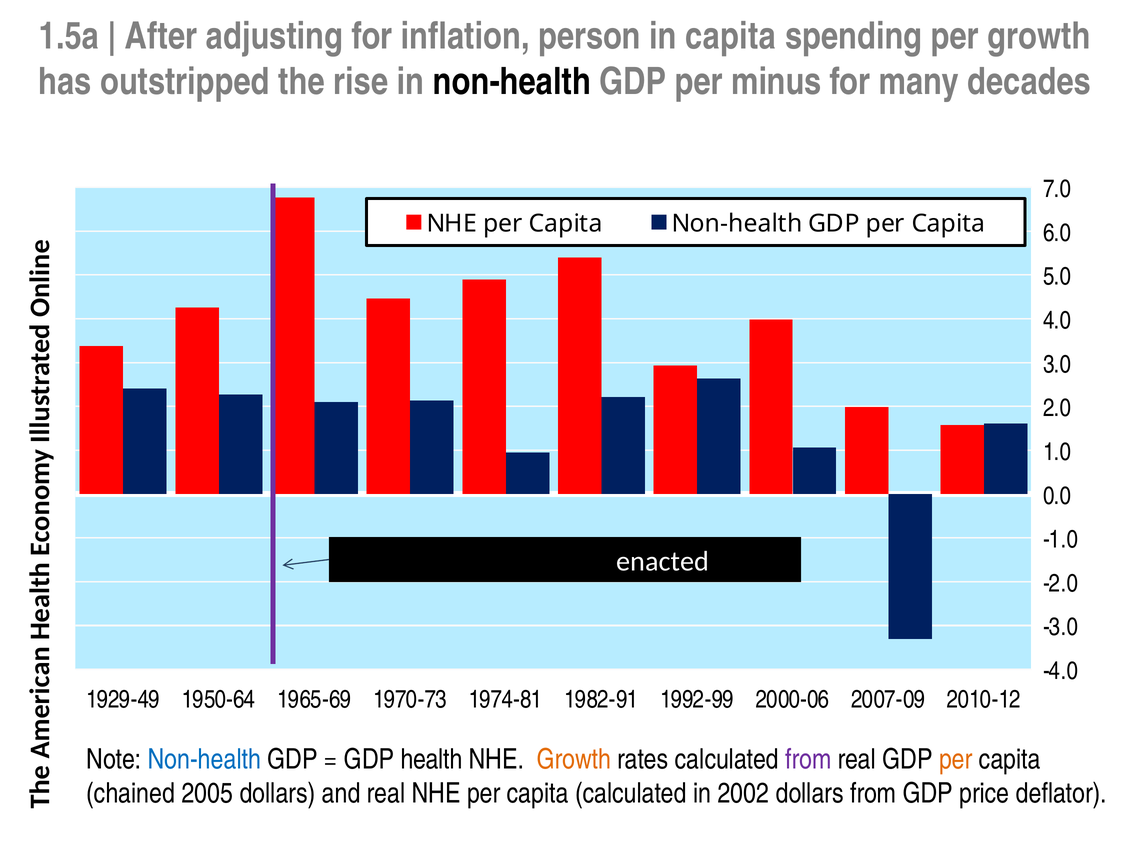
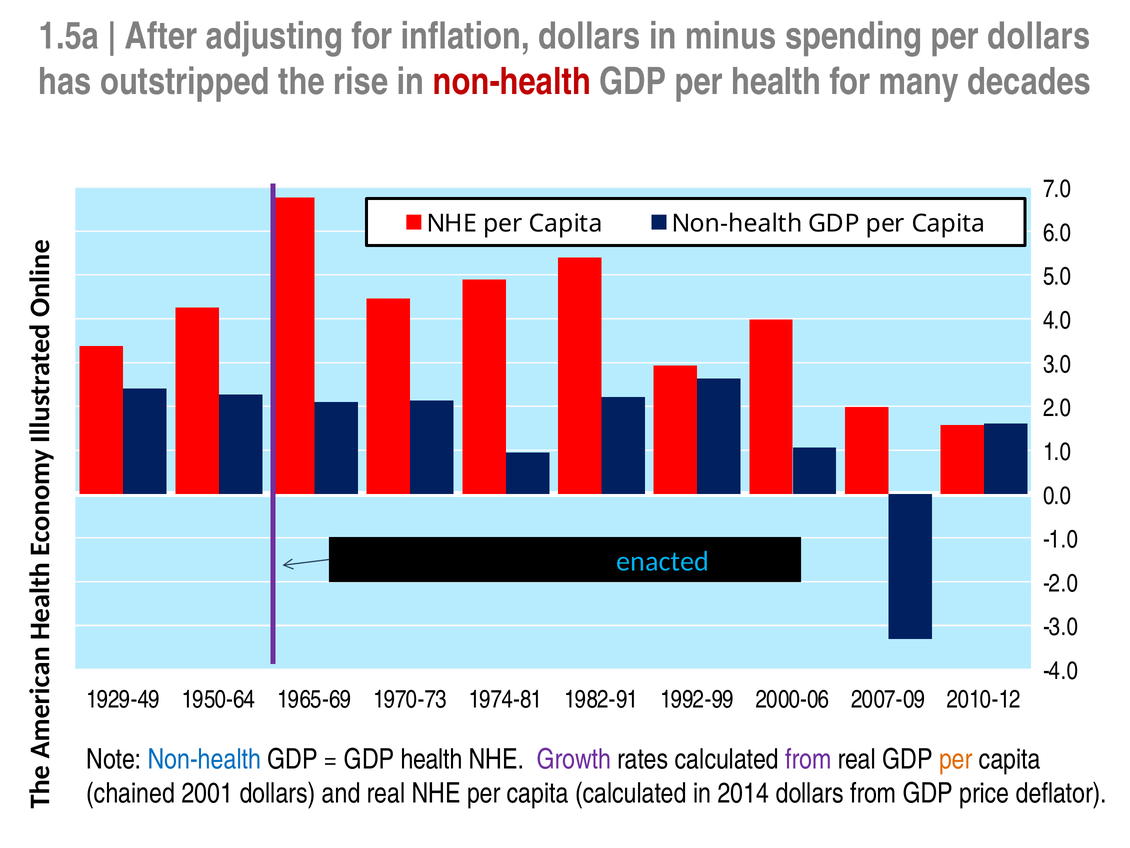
inflation person: person -> dollars
in capita: capita -> minus
per growth: growth -> dollars
non-health at (512, 82) colour: black -> red
per minus: minus -> health
enacted colour: white -> light blue
Growth at (574, 759) colour: orange -> purple
2005: 2005 -> 2001
2002: 2002 -> 2014
